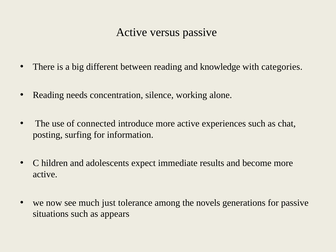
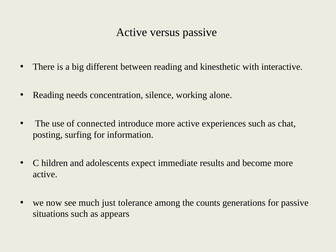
knowledge: knowledge -> kinesthetic
categories: categories -> interactive
novels: novels -> counts
